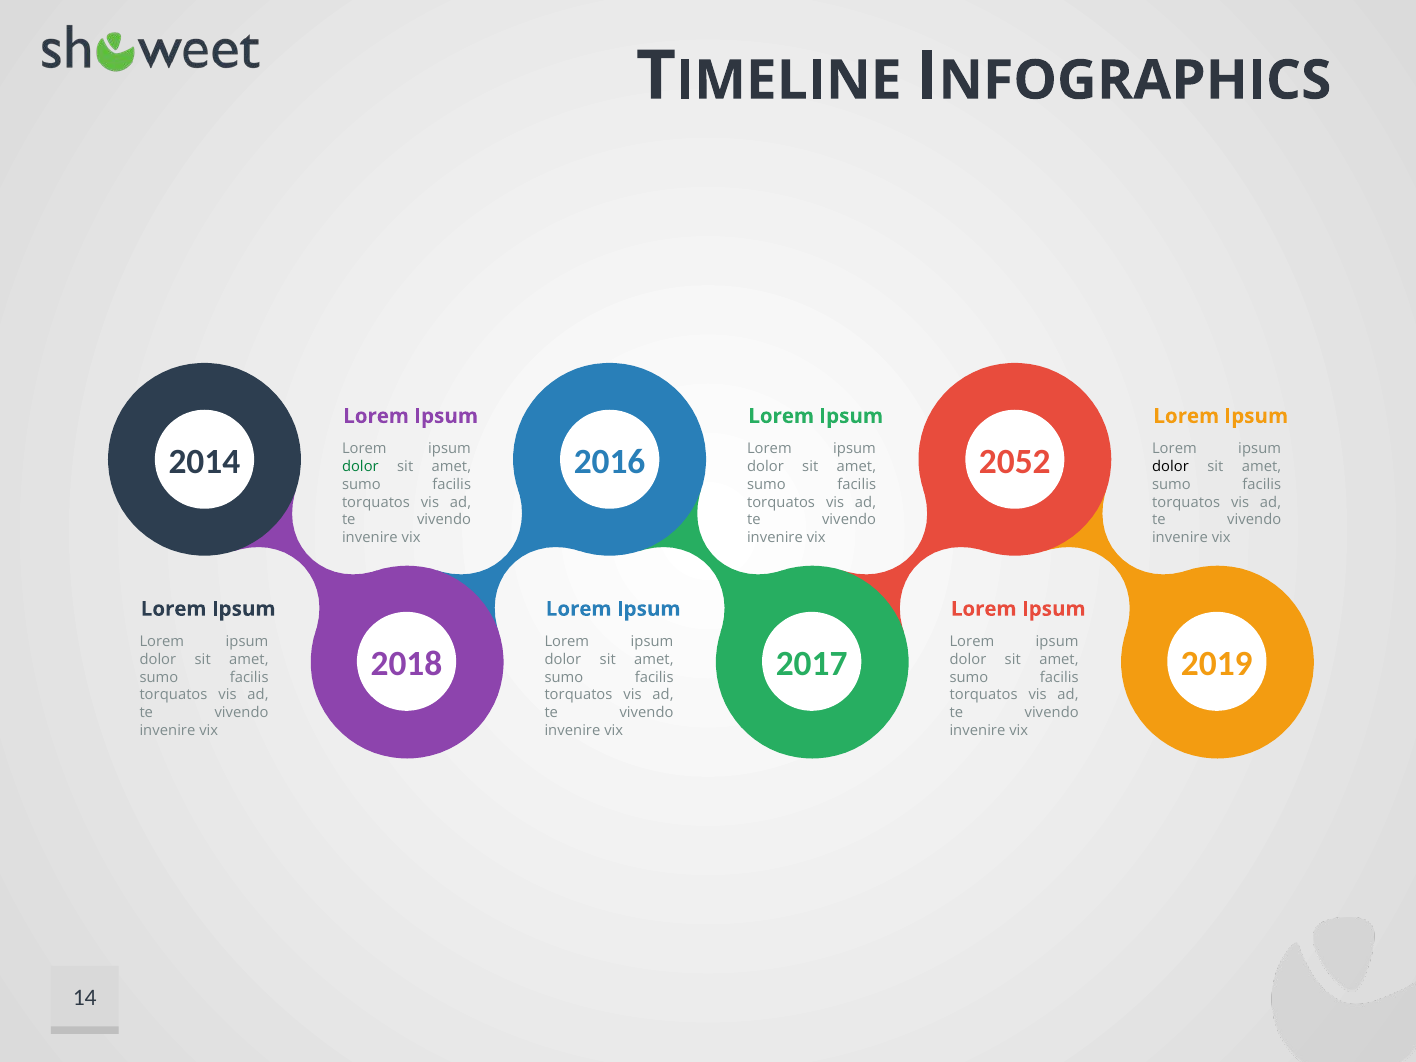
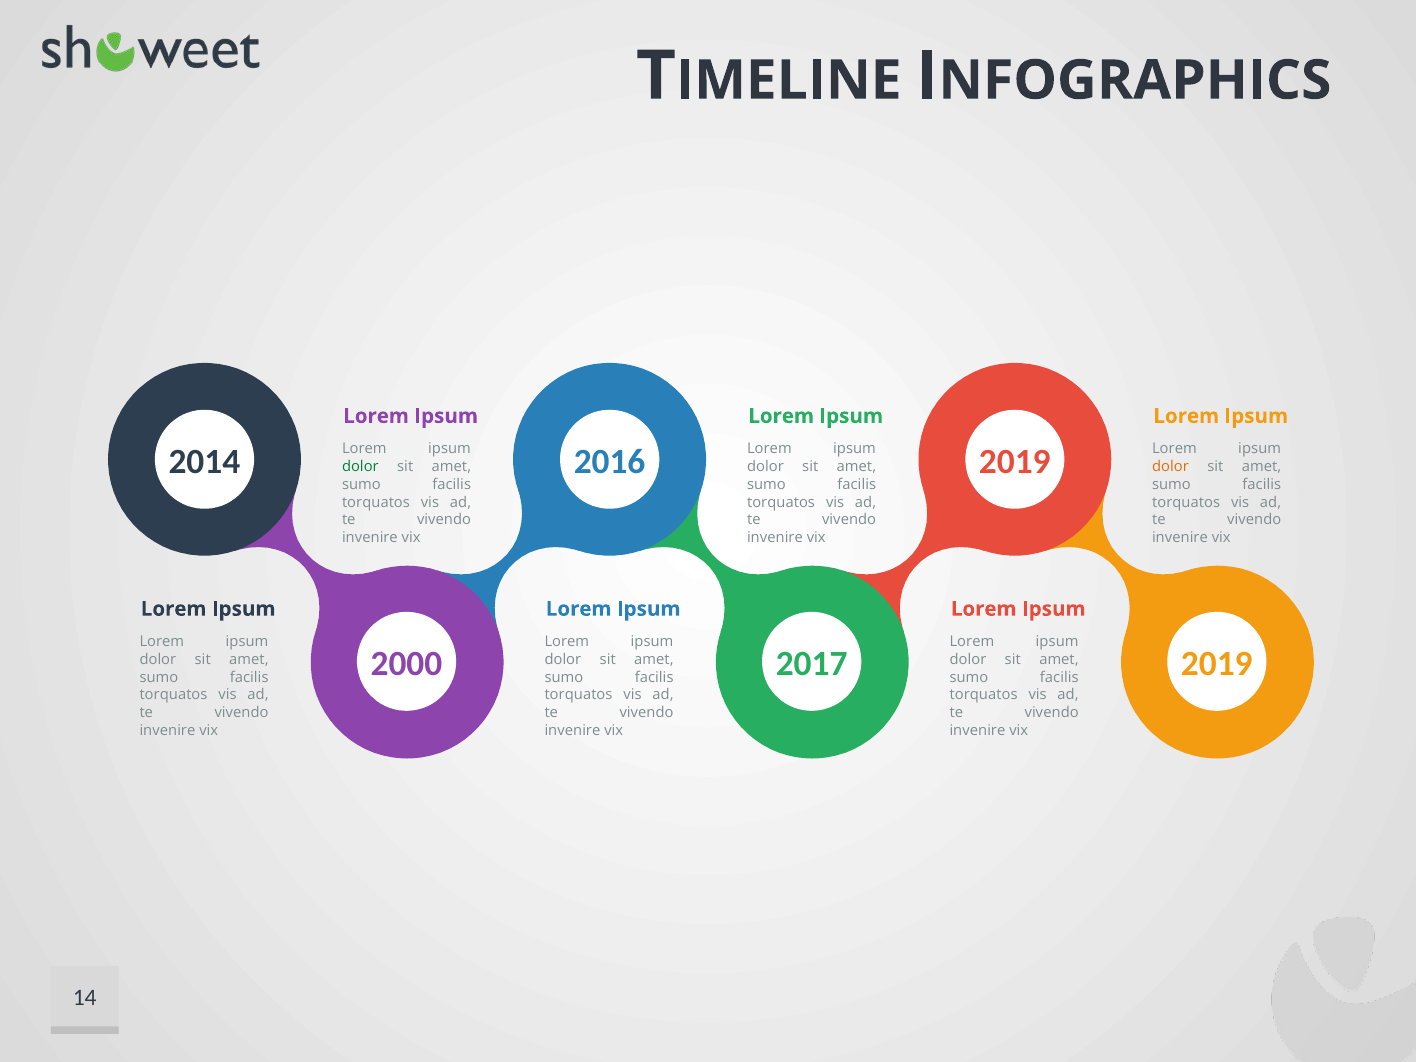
2052 at (1015, 462): 2052 -> 2019
dolor at (1170, 467) colour: black -> orange
2018: 2018 -> 2000
